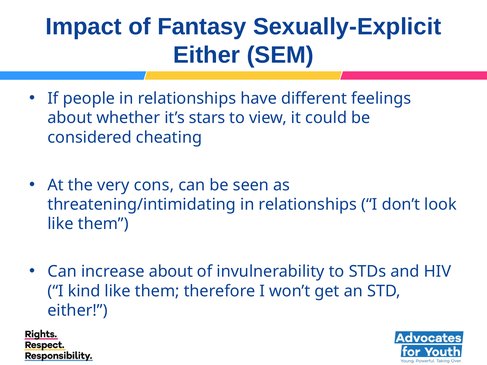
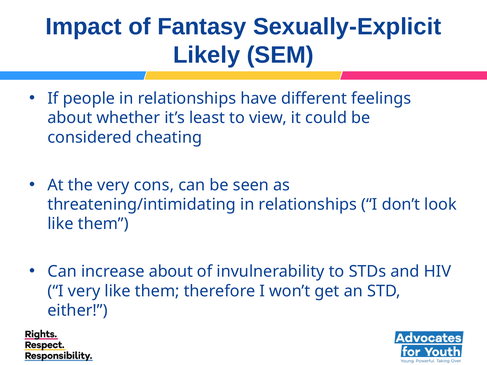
Either at (207, 55): Either -> Likely
stars: stars -> least
I kind: kind -> very
